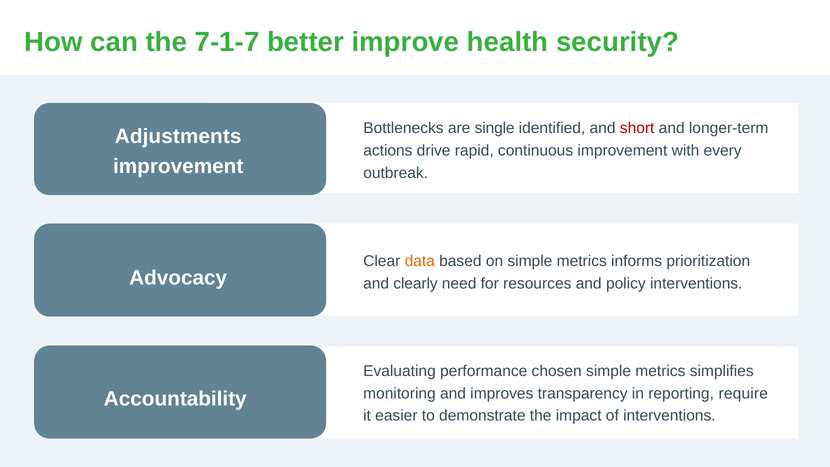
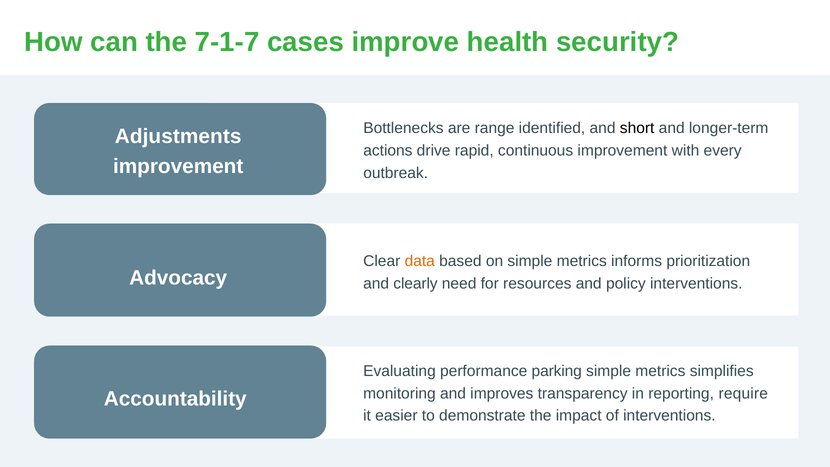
better: better -> cases
single: single -> range
short colour: red -> black
chosen: chosen -> parking
